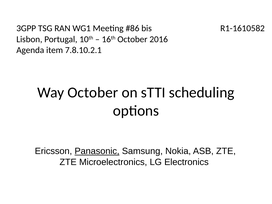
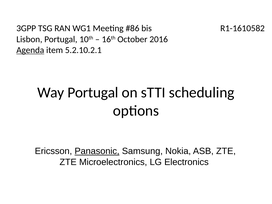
Agenda underline: none -> present
7.8.10.2.1: 7.8.10.2.1 -> 5.2.10.2.1
Way October: October -> Portugal
